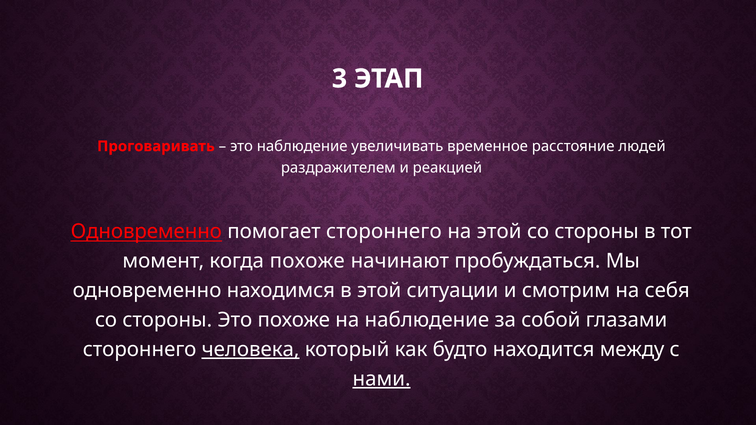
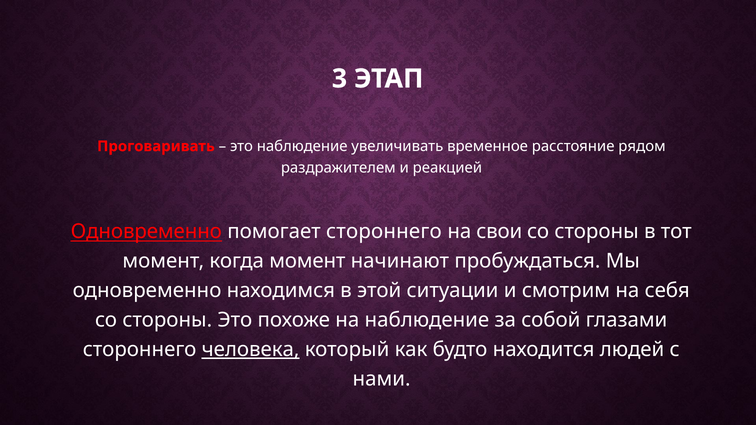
людей: людей -> рядом
на этой: этой -> свои
когда похоже: похоже -> момент
между: между -> людей
нами underline: present -> none
